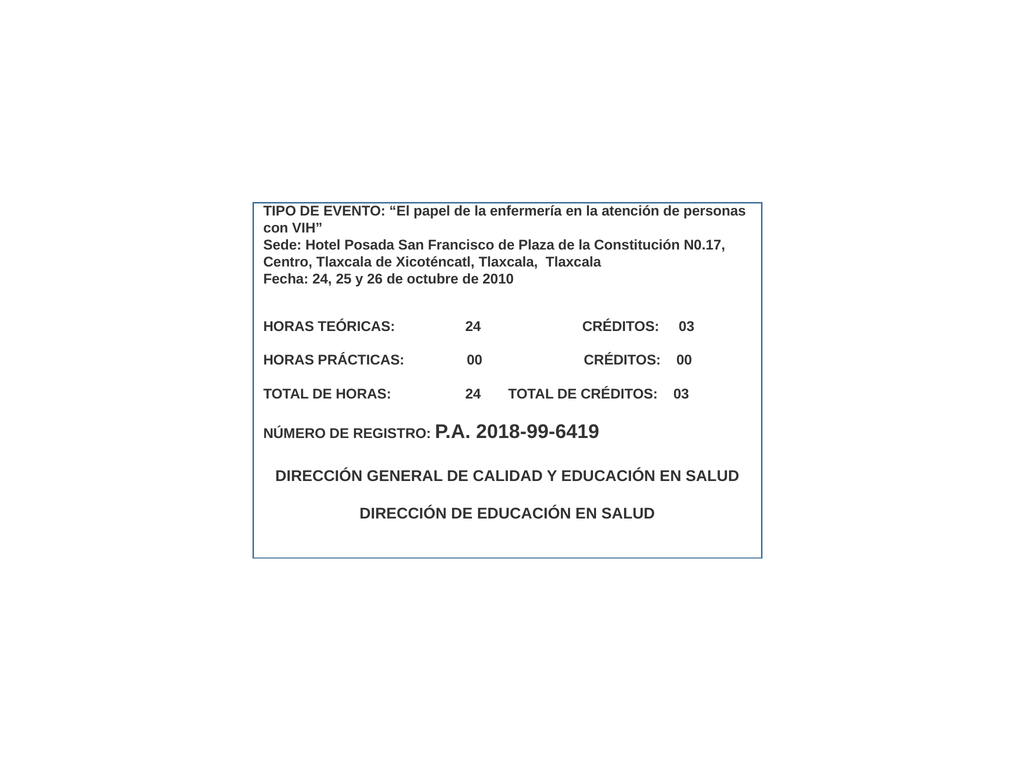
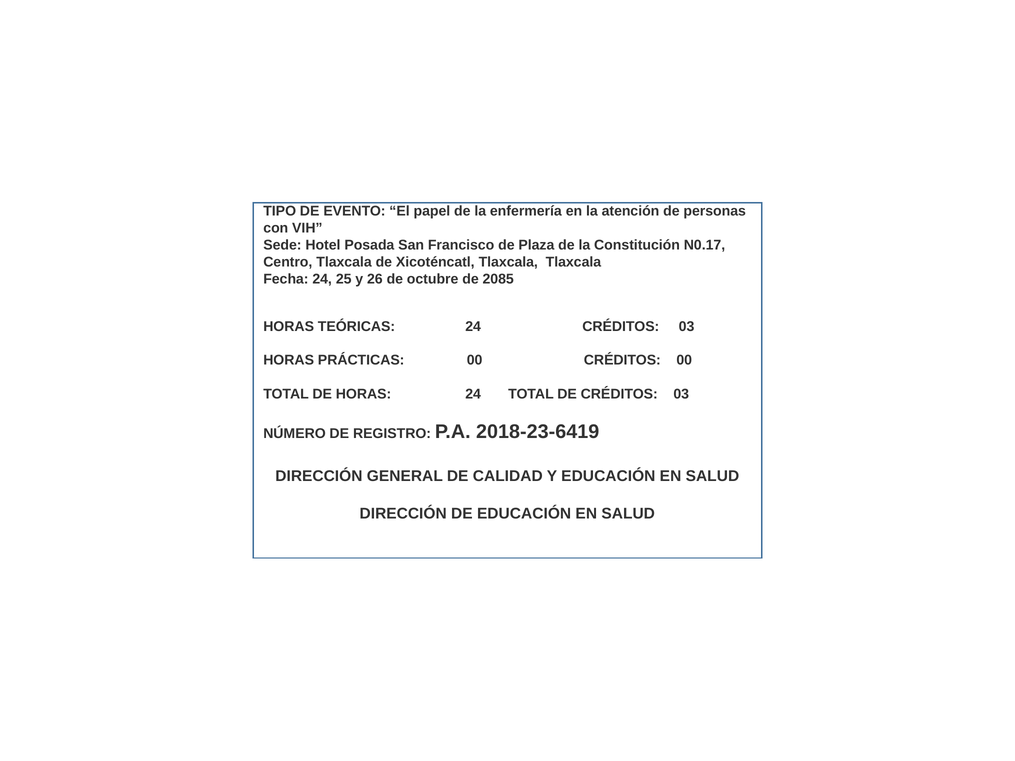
2010: 2010 -> 2085
2018-99-6419: 2018-99-6419 -> 2018-23-6419
